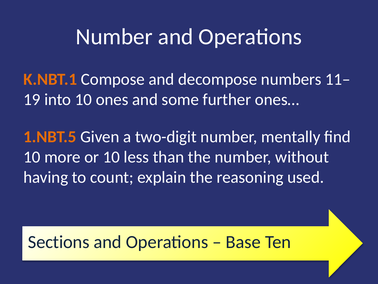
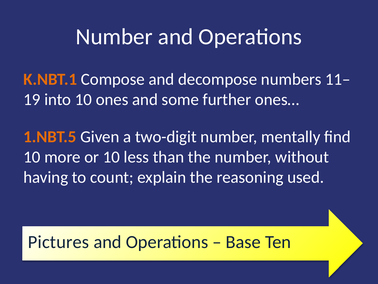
Sections: Sections -> Pictures
